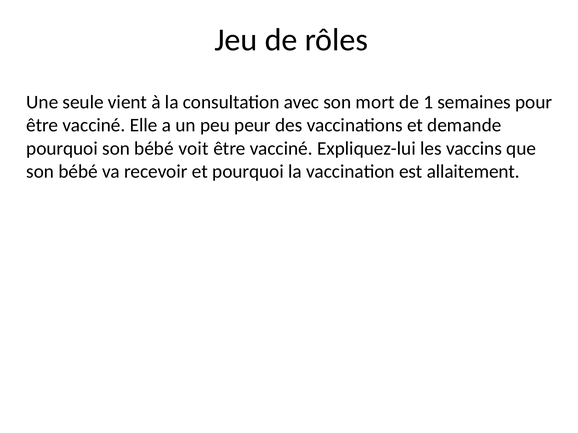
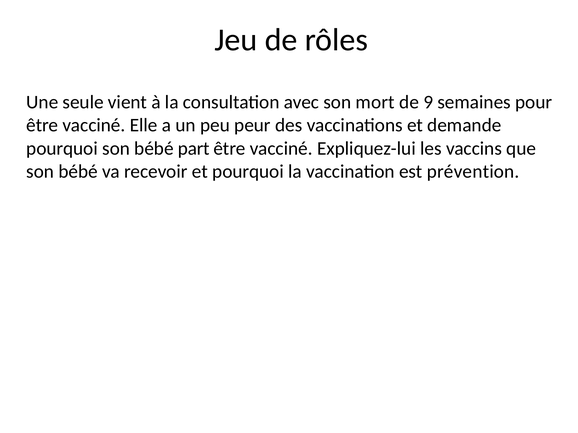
1: 1 -> 9
voit: voit -> part
allaitement: allaitement -> prévention
